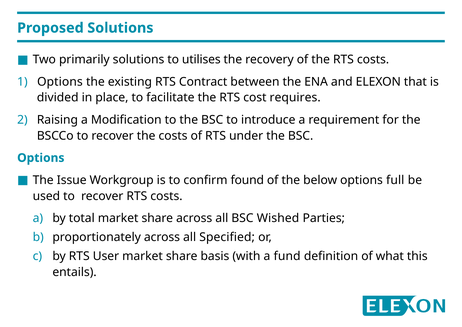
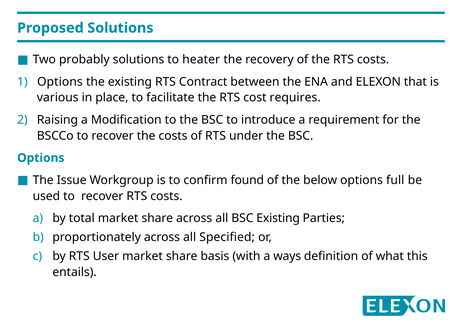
primarily: primarily -> probably
utilises: utilises -> heater
divided: divided -> various
BSC Wished: Wished -> Existing
fund: fund -> ways
